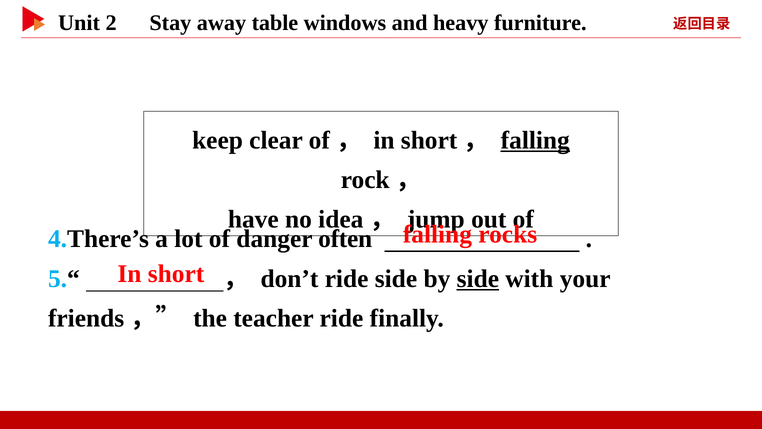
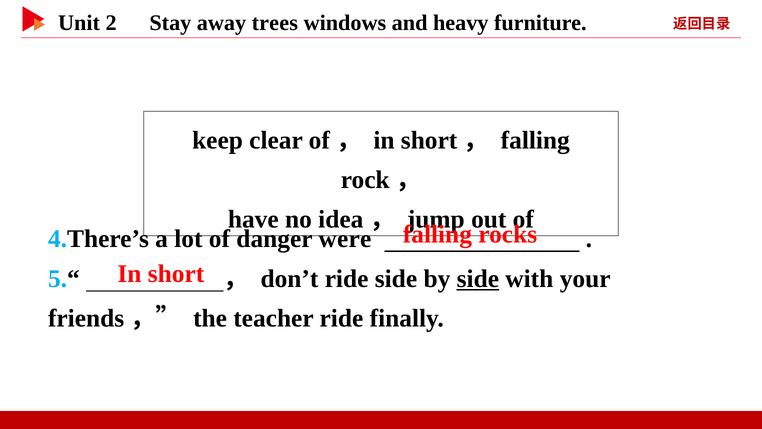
table: table -> trees
falling at (535, 140) underline: present -> none
often: often -> were
